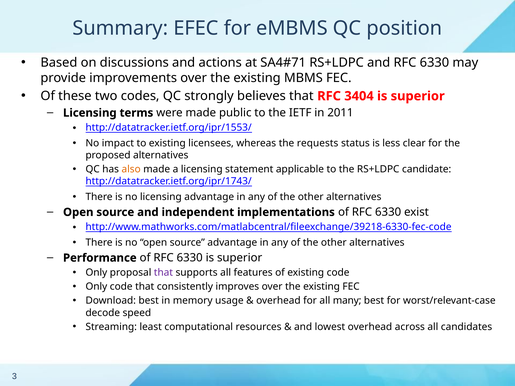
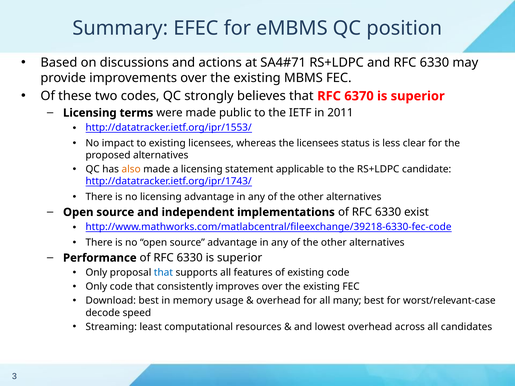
3404: 3404 -> 6370
the requests: requests -> licensees
that at (163, 273) colour: purple -> blue
